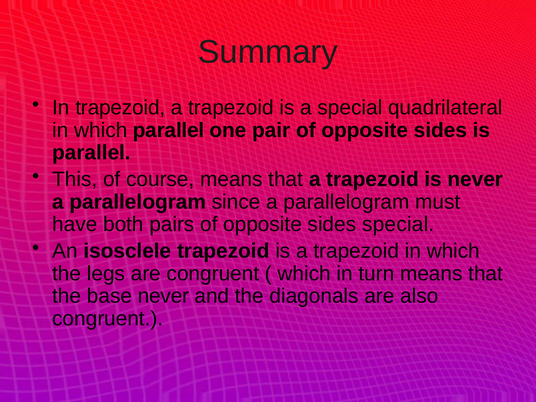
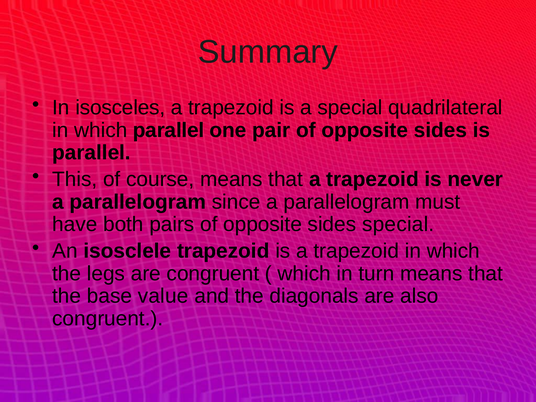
In trapezoid: trapezoid -> isosceles
base never: never -> value
